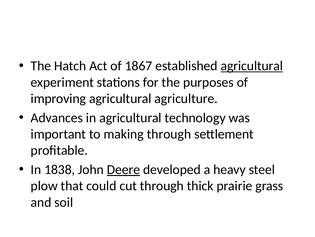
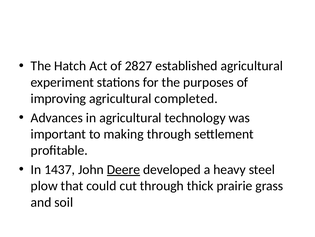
1867: 1867 -> 2827
agricultural at (252, 66) underline: present -> none
agriculture: agriculture -> completed
1838: 1838 -> 1437
